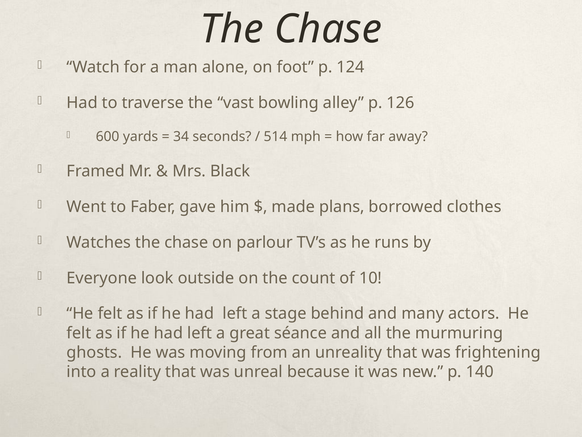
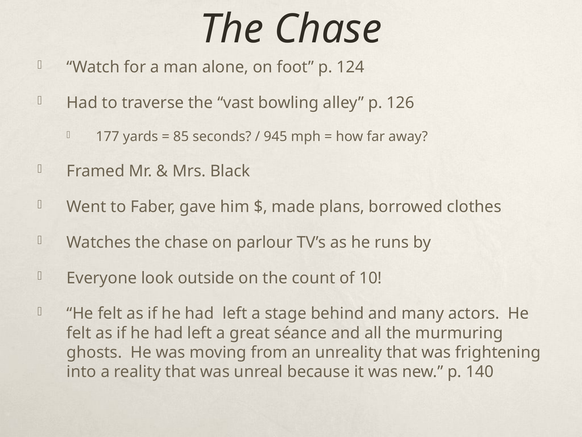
600: 600 -> 177
34: 34 -> 85
514: 514 -> 945
